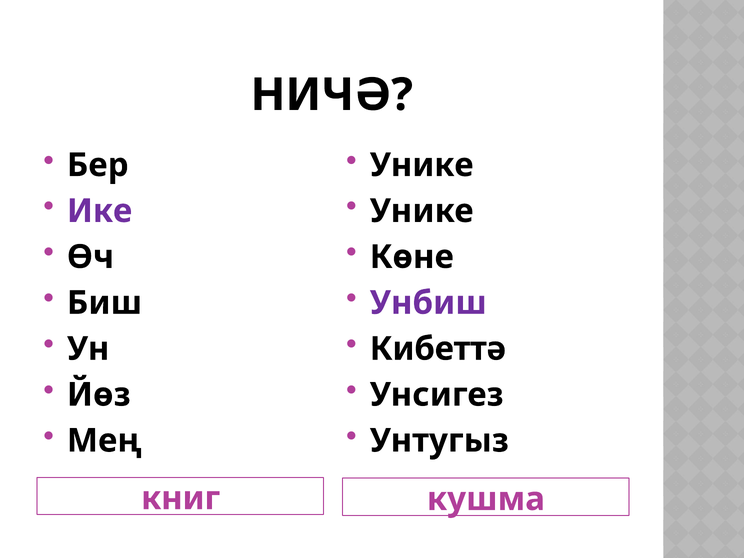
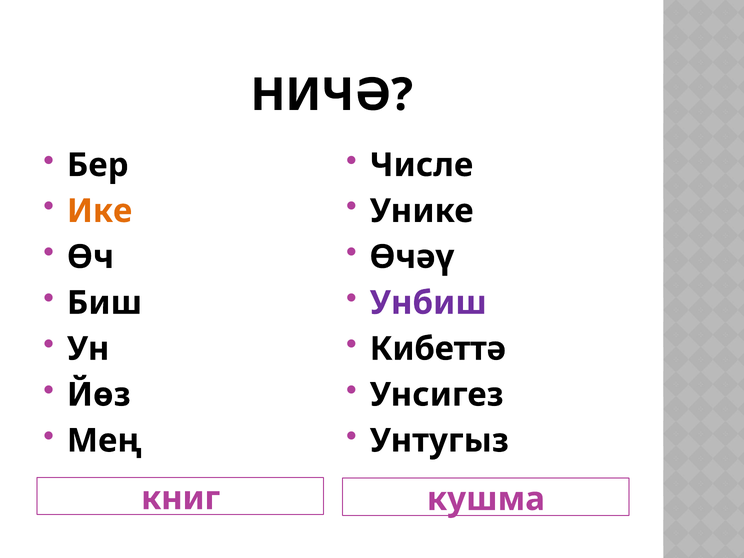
Унике at (422, 165): Унике -> Числе
Ике colour: purple -> orange
Көне: Көне -> Өчәү
